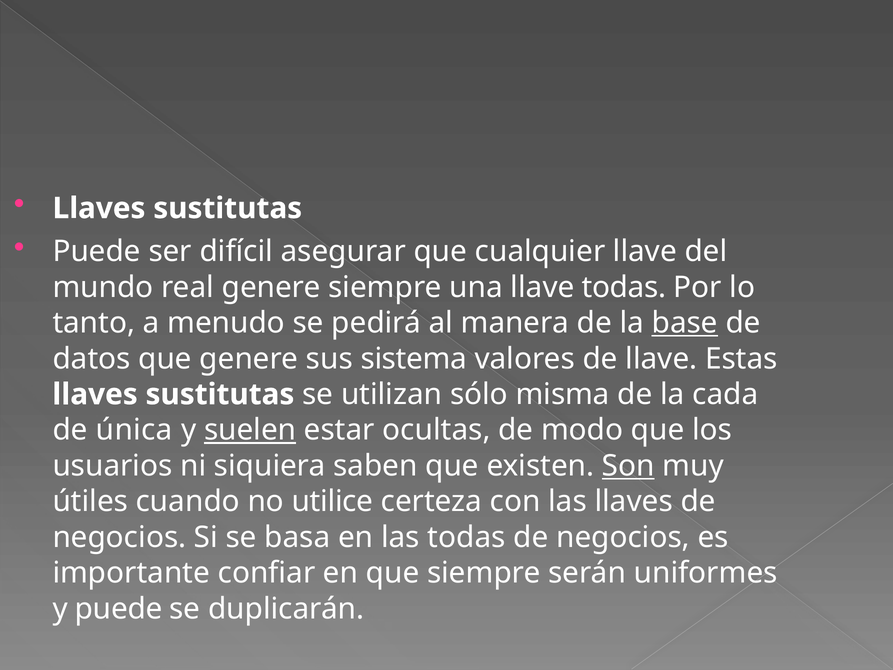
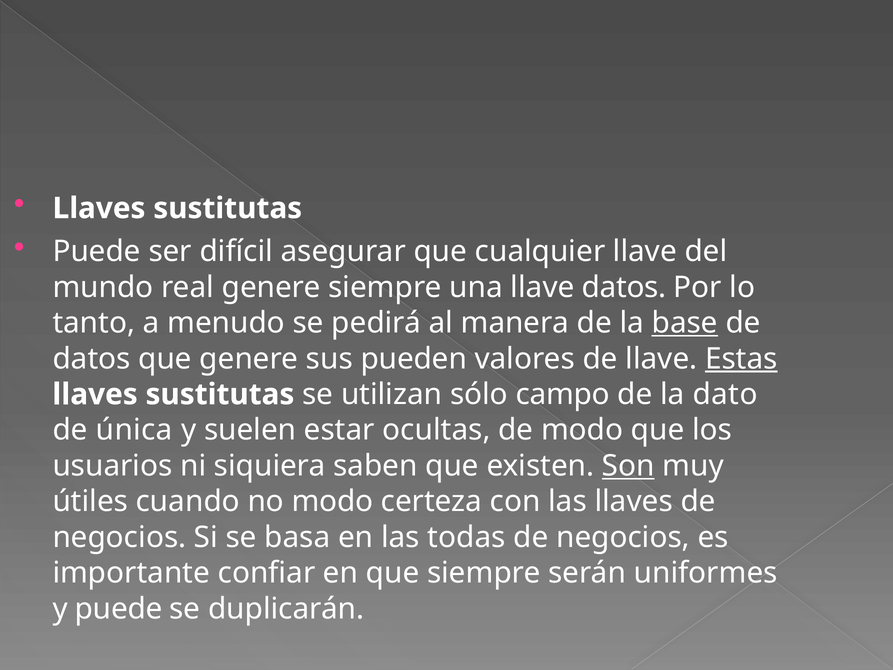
llave todas: todas -> datos
sistema: sistema -> pueden
Estas underline: none -> present
misma: misma -> campo
cada: cada -> dato
suelen underline: present -> none
no utilice: utilice -> modo
